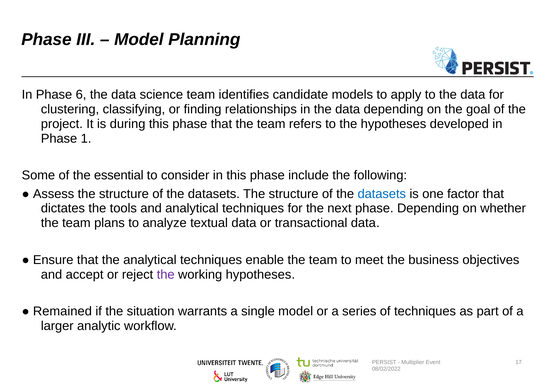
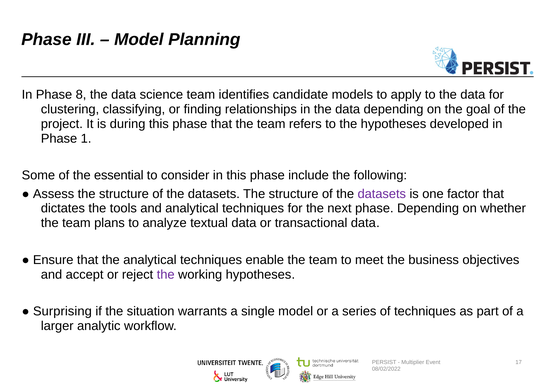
6: 6 -> 8
datasets at (382, 194) colour: blue -> purple
Remained: Remained -> Surprising
